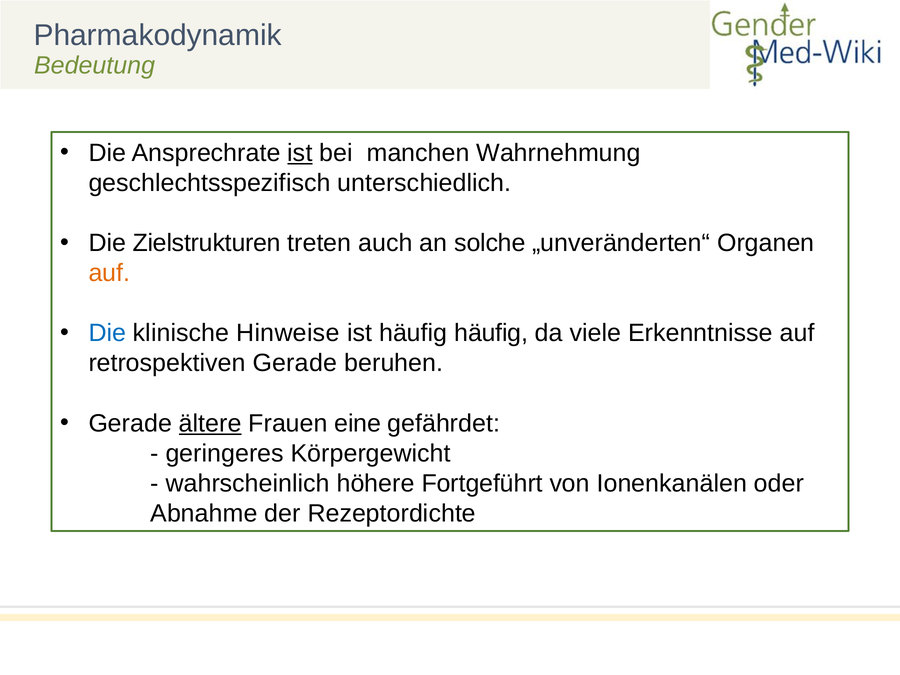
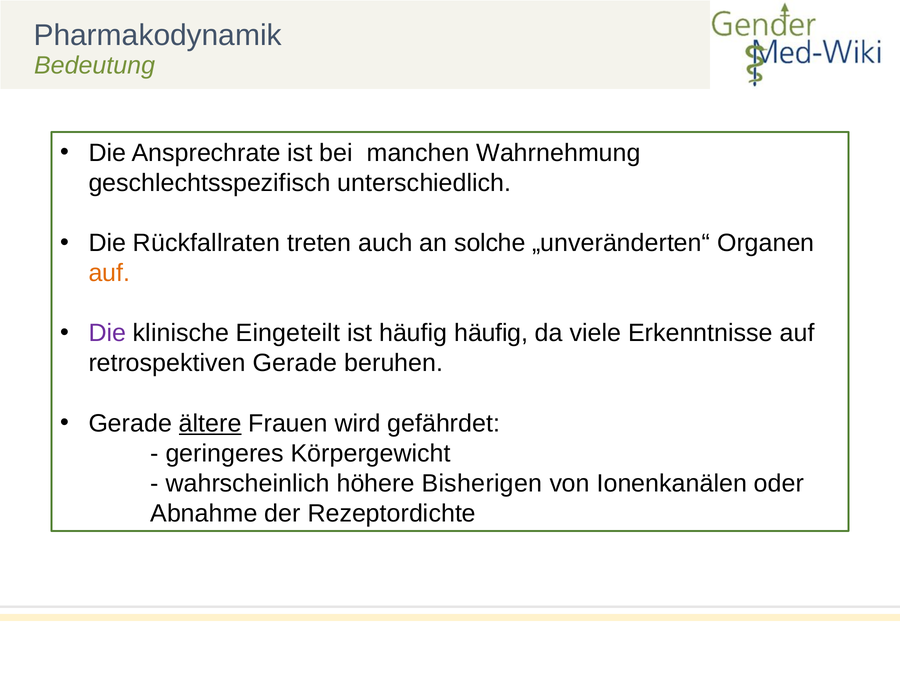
ist at (300, 153) underline: present -> none
Zielstrukturen: Zielstrukturen -> Rückfallraten
Die at (107, 333) colour: blue -> purple
Hinweise: Hinweise -> Eingeteilt
eine: eine -> wird
Fortgeführt: Fortgeführt -> Bisherigen
